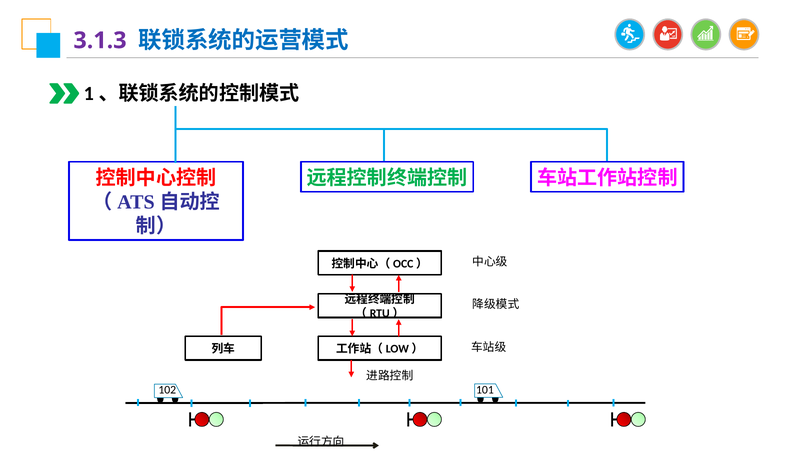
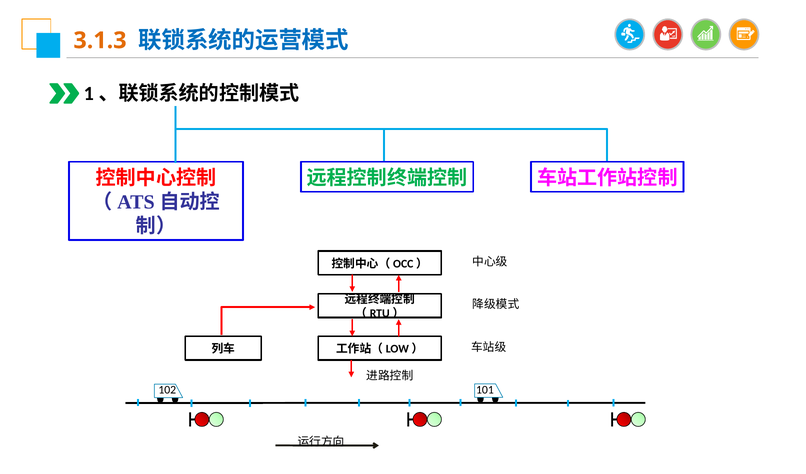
3.1.3 colour: purple -> orange
